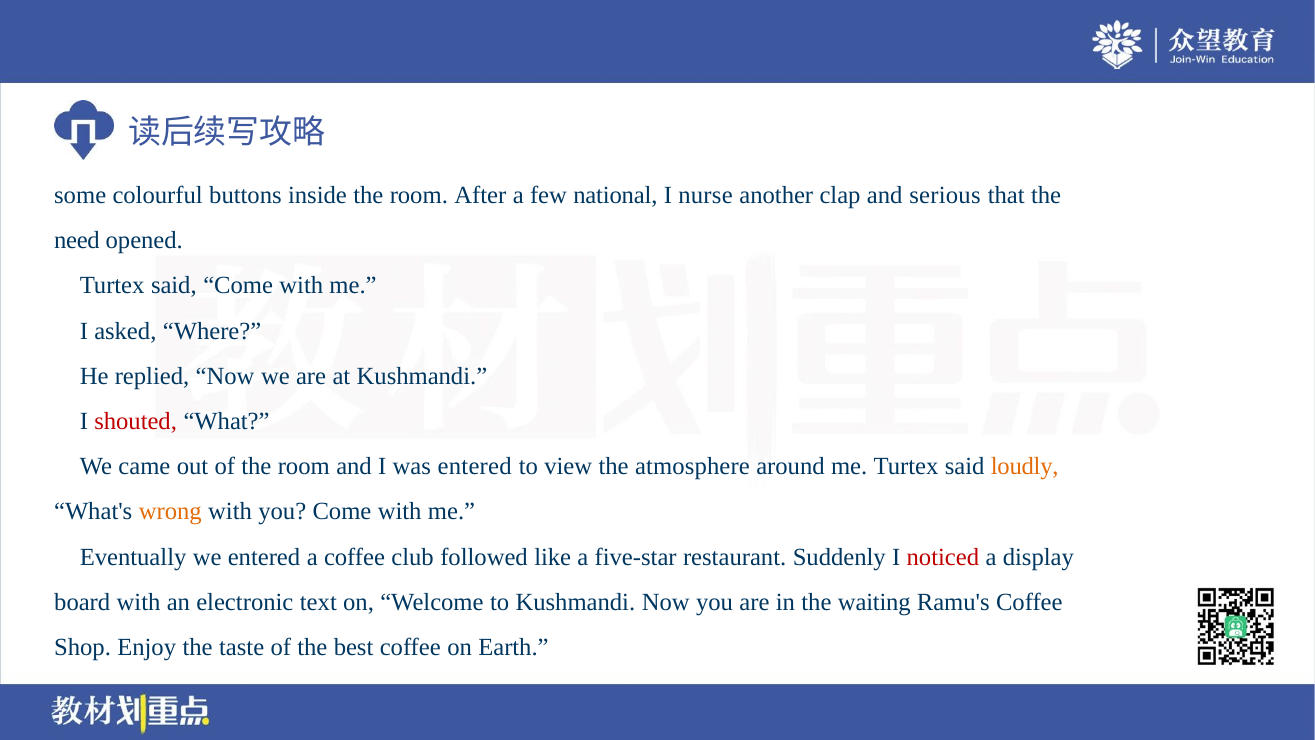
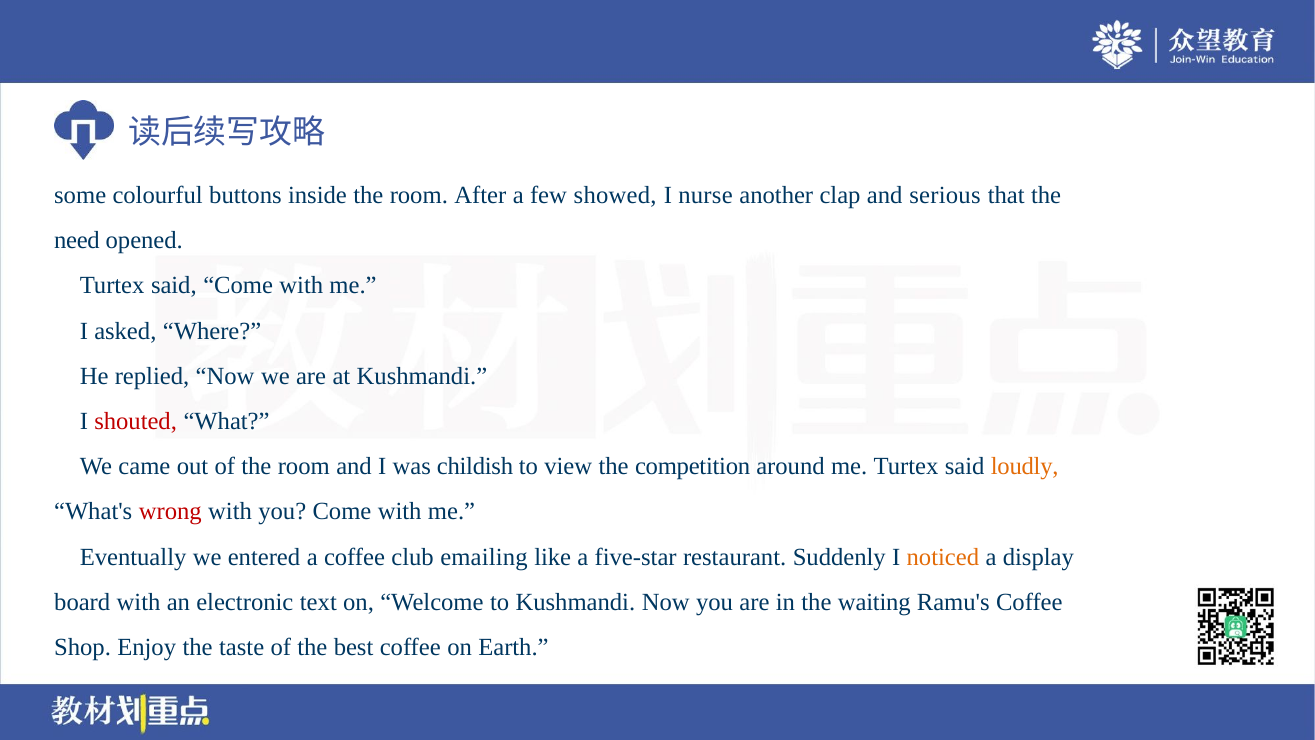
national: national -> showed
was entered: entered -> childish
atmosphere: atmosphere -> competition
wrong colour: orange -> red
followed: followed -> emailing
noticed colour: red -> orange
